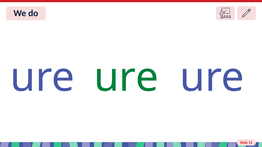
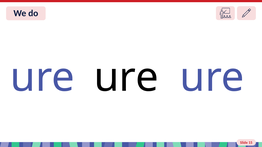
ure at (126, 78) colour: green -> black
